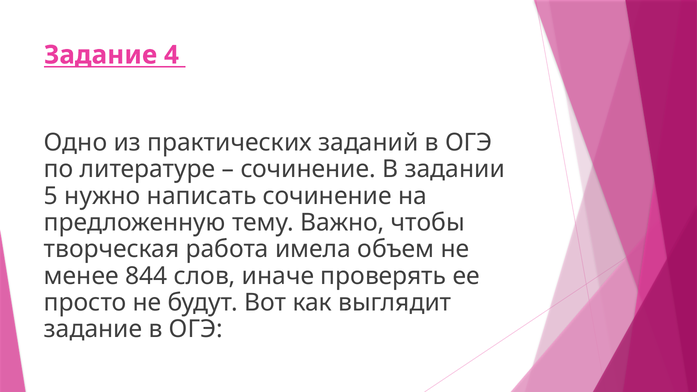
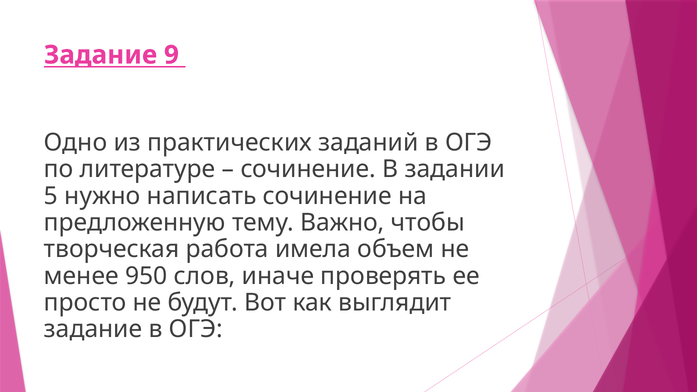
4: 4 -> 9
844: 844 -> 950
